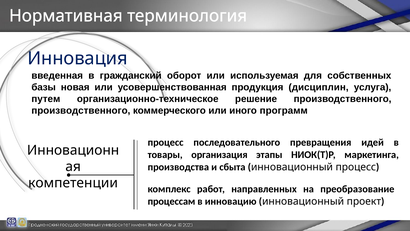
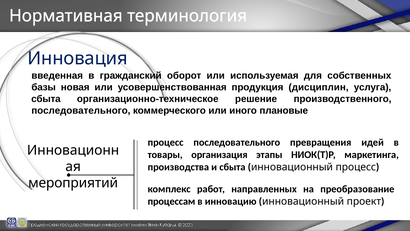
путем at (46, 99): путем -> сбыта
производственного at (81, 110): производственного -> последовательного
программ: программ -> плановые
компетенции: компетенции -> мероприятий
